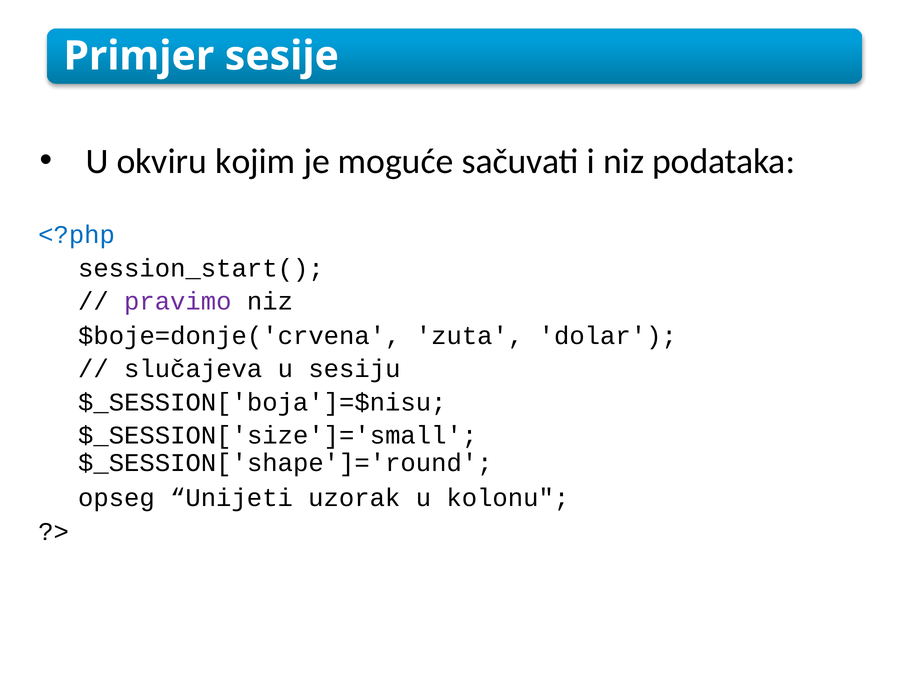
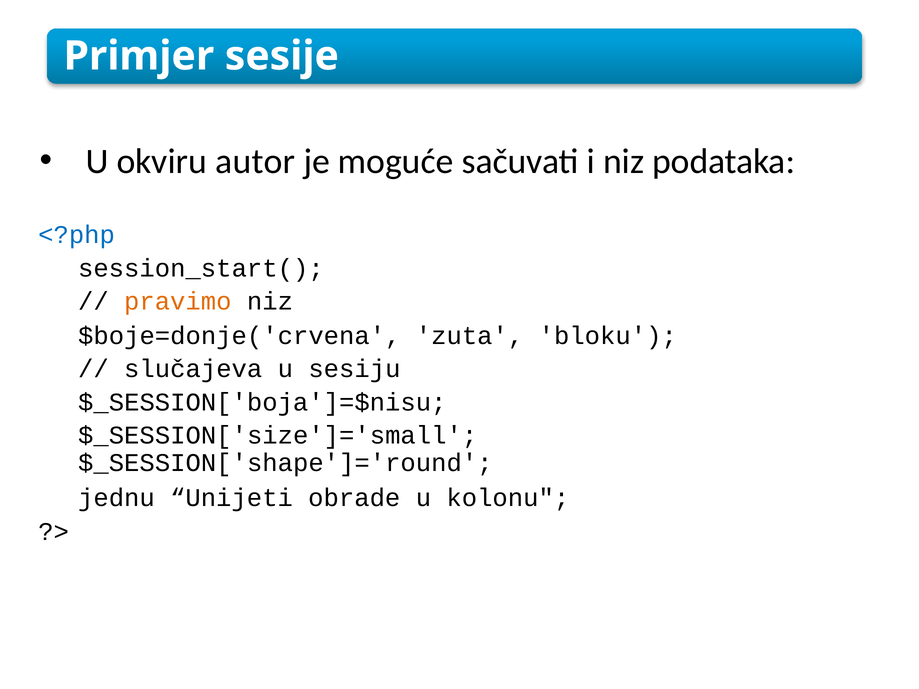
kojim: kojim -> autor
pravimo colour: purple -> orange
dolar: dolar -> bloku
opseg: opseg -> jednu
uzorak: uzorak -> obrade
